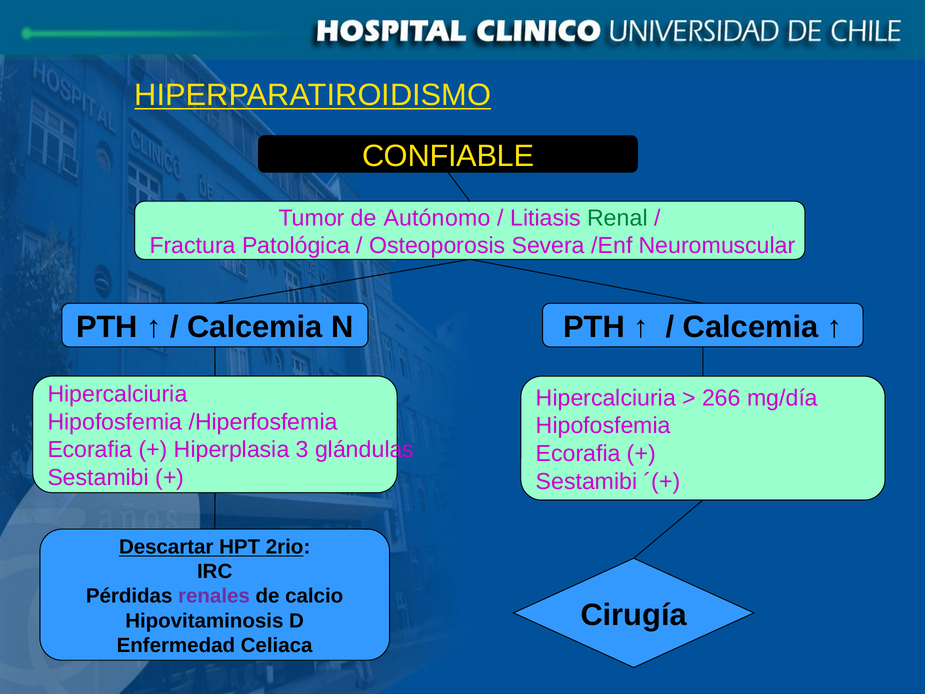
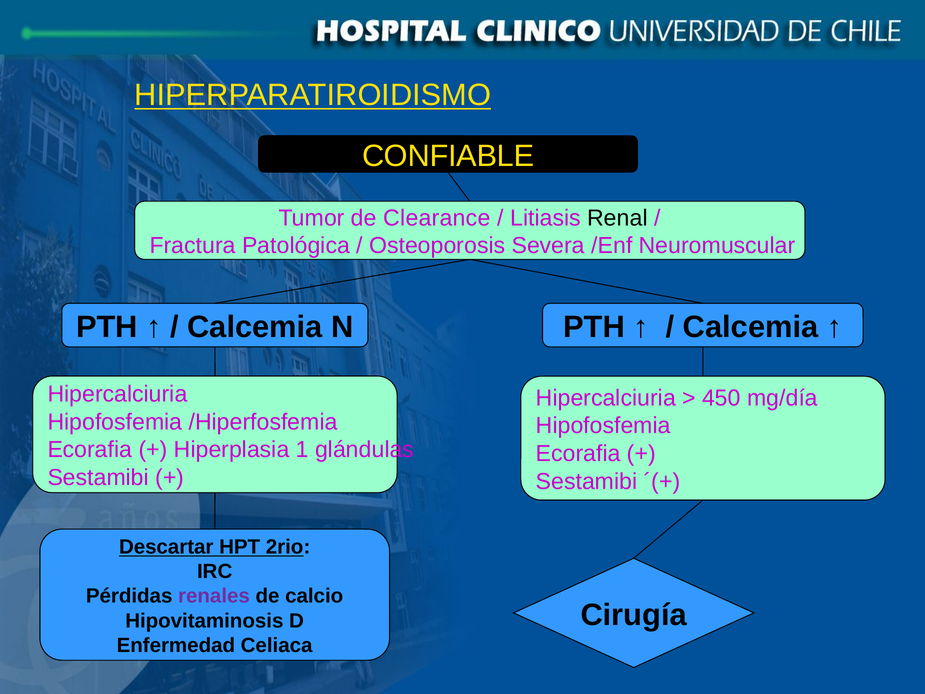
Autónomo: Autónomo -> Clearance
Renal colour: green -> black
266: 266 -> 450
3: 3 -> 1
